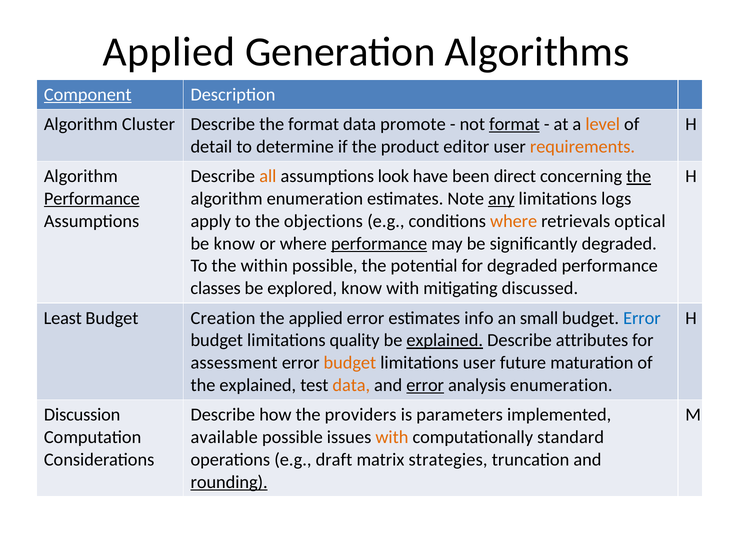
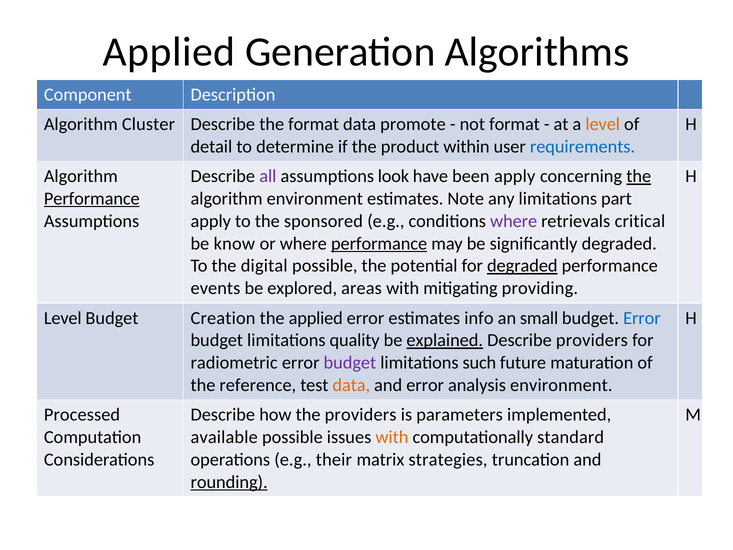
Component underline: present -> none
format at (514, 124) underline: present -> none
editor: editor -> within
requirements colour: orange -> blue
all colour: orange -> purple
been direct: direct -> apply
algorithm enumeration: enumeration -> environment
any underline: present -> none
logs: logs -> part
objections: objections -> sponsored
where at (514, 221) colour: orange -> purple
optical: optical -> critical
within: within -> digital
degraded at (522, 266) underline: none -> present
classes: classes -> events
explored know: know -> areas
discussed: discussed -> providing
Least at (63, 318): Least -> Level
Describe attributes: attributes -> providers
assessment: assessment -> radiometric
budget at (350, 363) colour: orange -> purple
limitations user: user -> such
the explained: explained -> reference
error at (425, 385) underline: present -> none
analysis enumeration: enumeration -> environment
Discussion: Discussion -> Processed
draft: draft -> their
